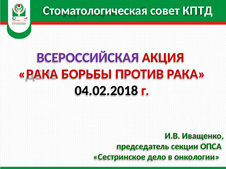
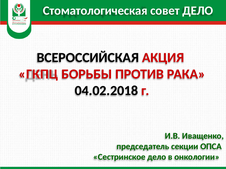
совет КПТД: КПТД -> ДЕЛО
ВСЕРОССИЙСКАЯ colour: purple -> black
РАКА at (38, 74): РАКА -> ГКПЦ
